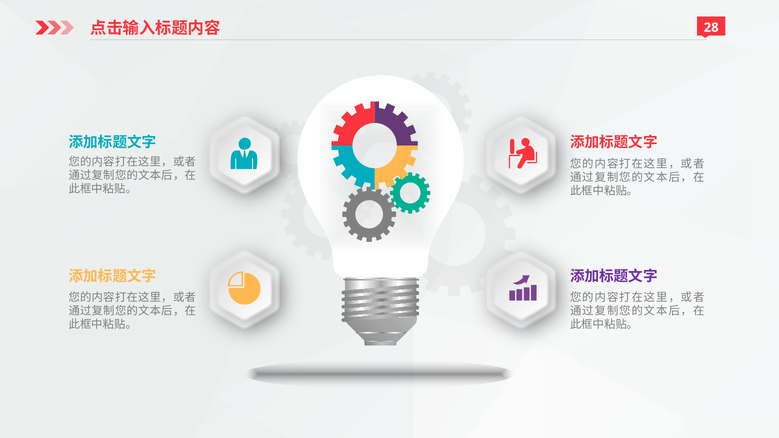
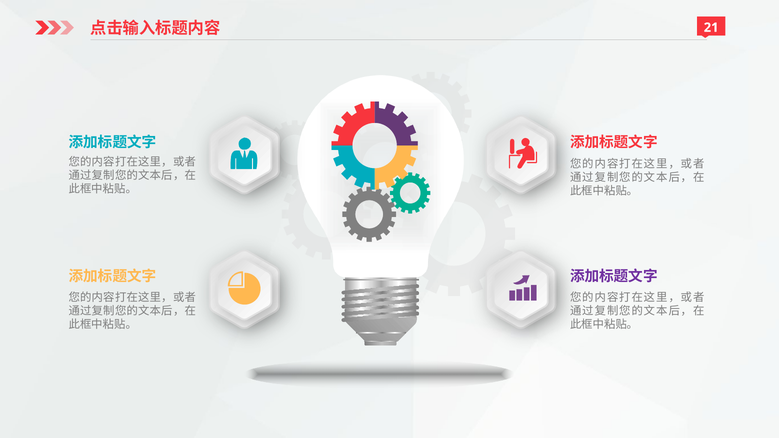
28: 28 -> 21
